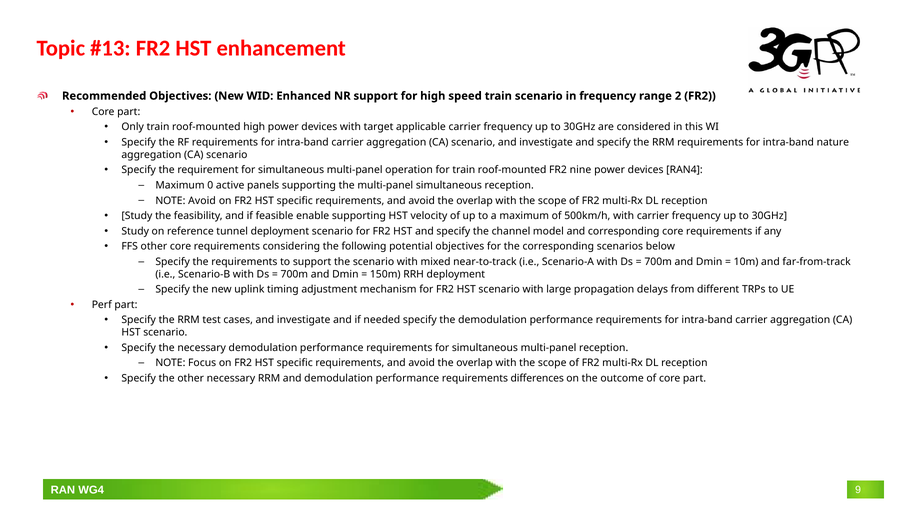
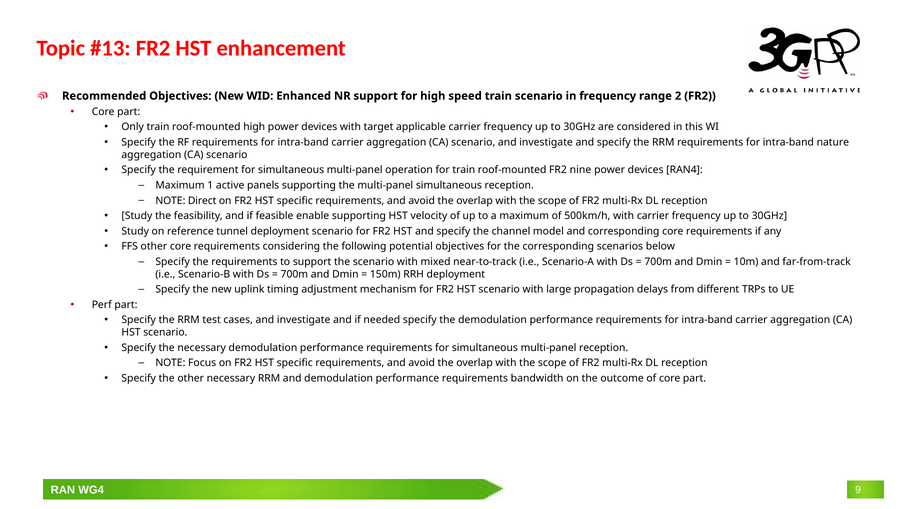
0: 0 -> 1
NOTE Avoid: Avoid -> Direct
differences: differences -> bandwidth
